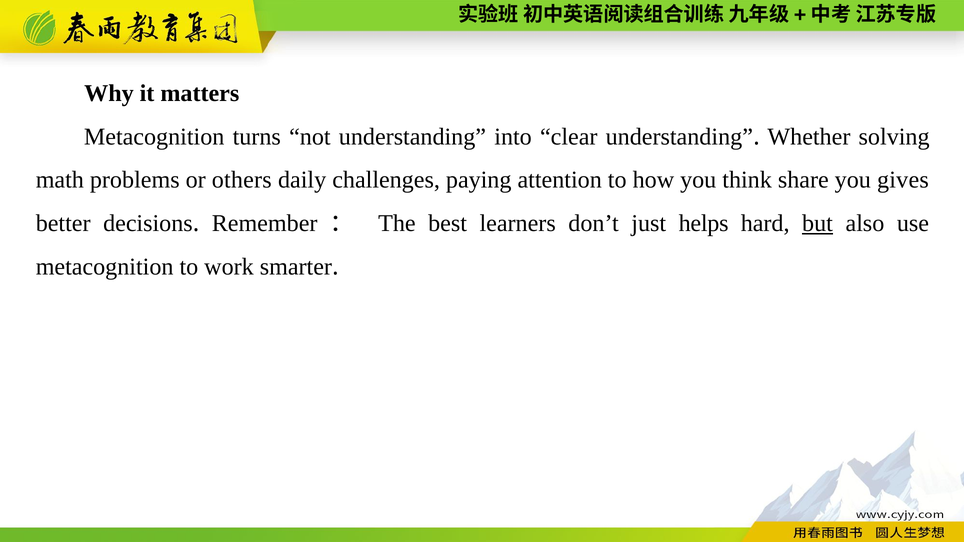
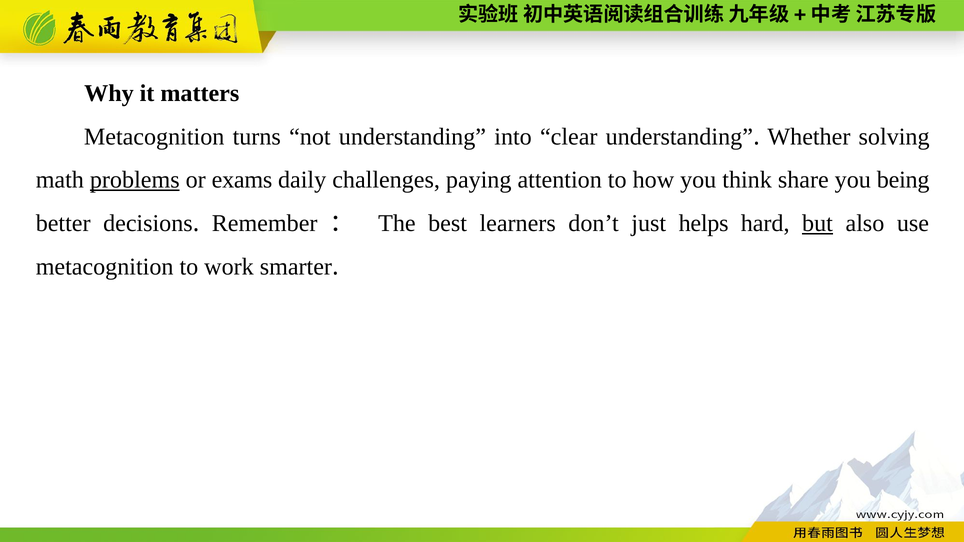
problems underline: none -> present
others: others -> exams
gives: gives -> being
